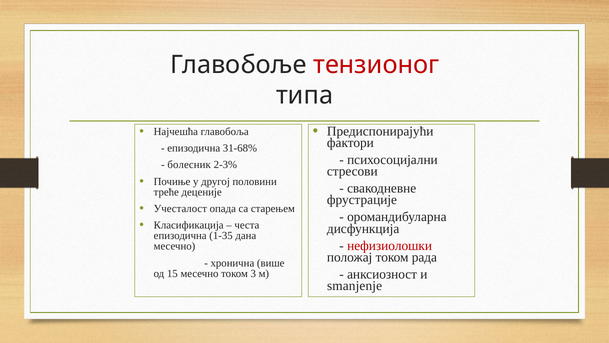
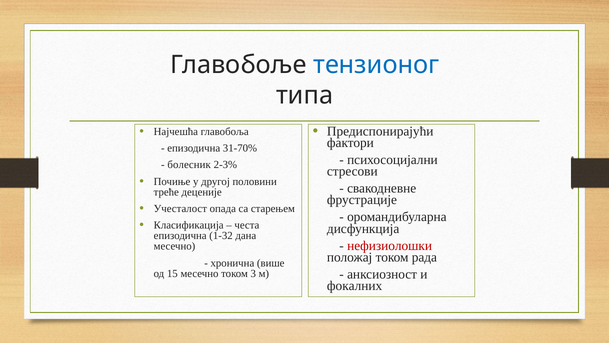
тензионог colour: red -> blue
31-68%: 31-68% -> 31-70%
1-35: 1-35 -> 1-32
smanjenje: smanjenje -> фокалних
